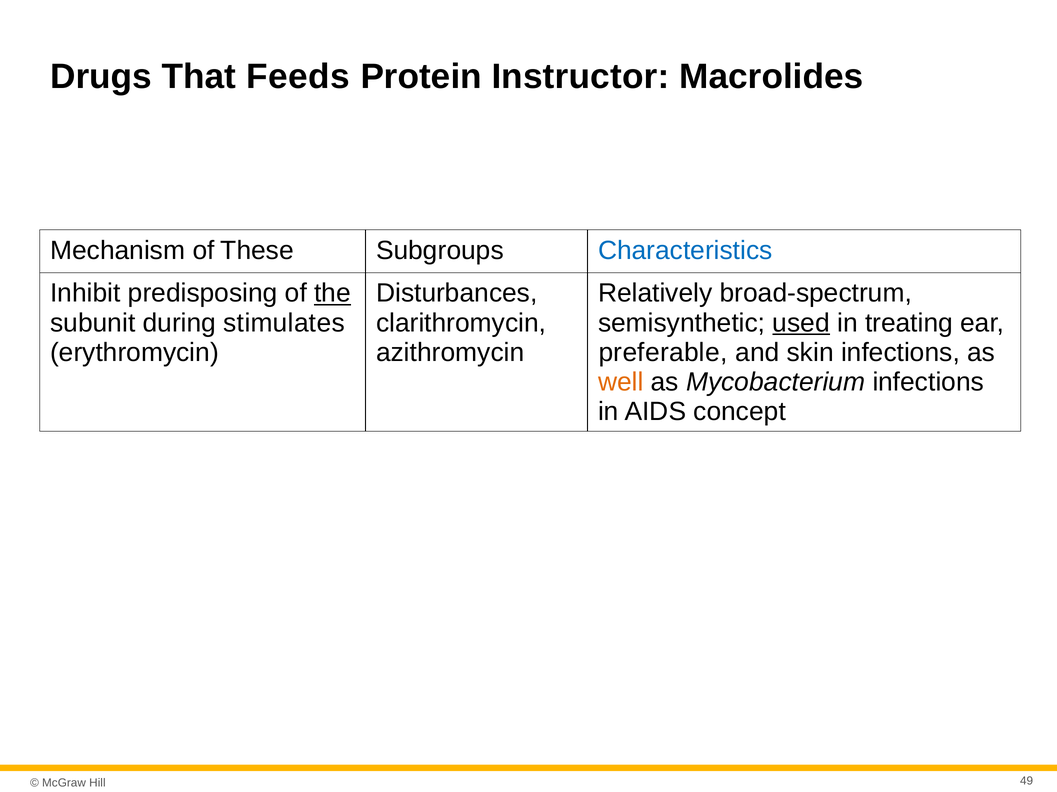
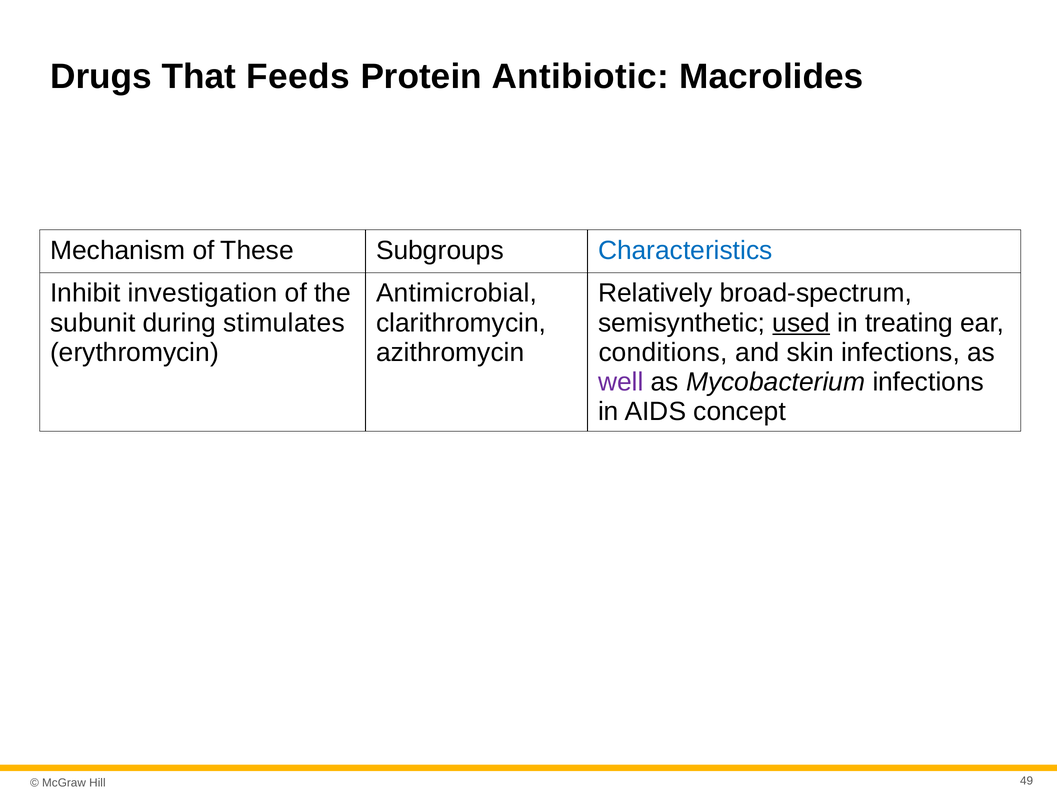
Instructor: Instructor -> Antibiotic
predisposing: predisposing -> investigation
the underline: present -> none
Disturbances: Disturbances -> Antimicrobial
preferable: preferable -> conditions
well colour: orange -> purple
